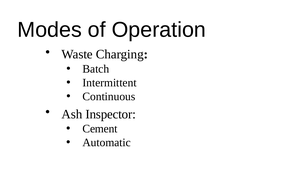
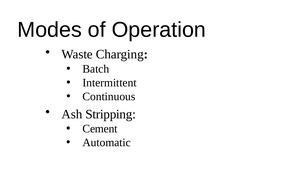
Inspector: Inspector -> Stripping
